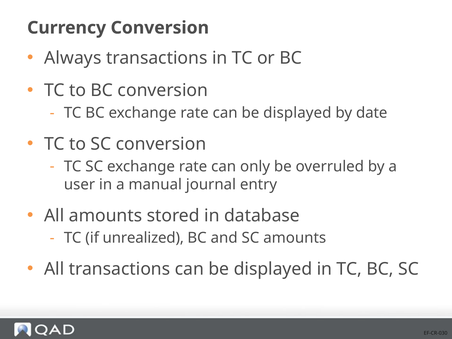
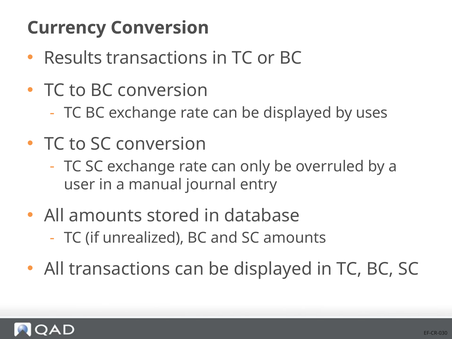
Always: Always -> Results
date: date -> uses
